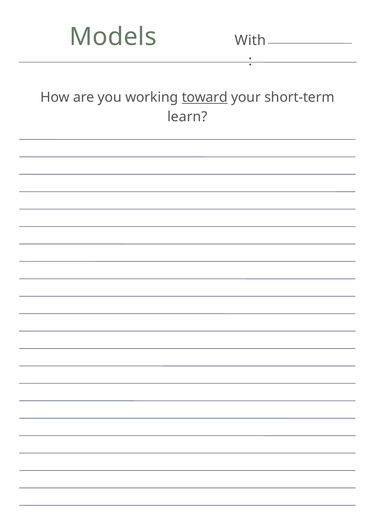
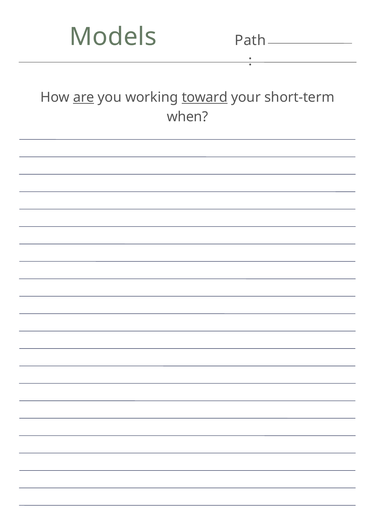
With: With -> Path
are underline: none -> present
learn: learn -> when
